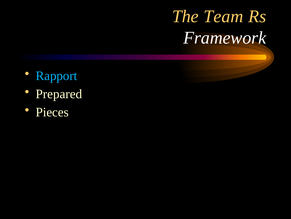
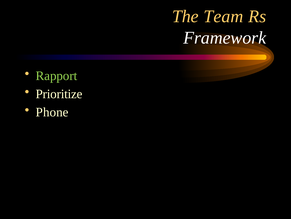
Rapport colour: light blue -> light green
Prepared: Prepared -> Prioritize
Pieces: Pieces -> Phone
